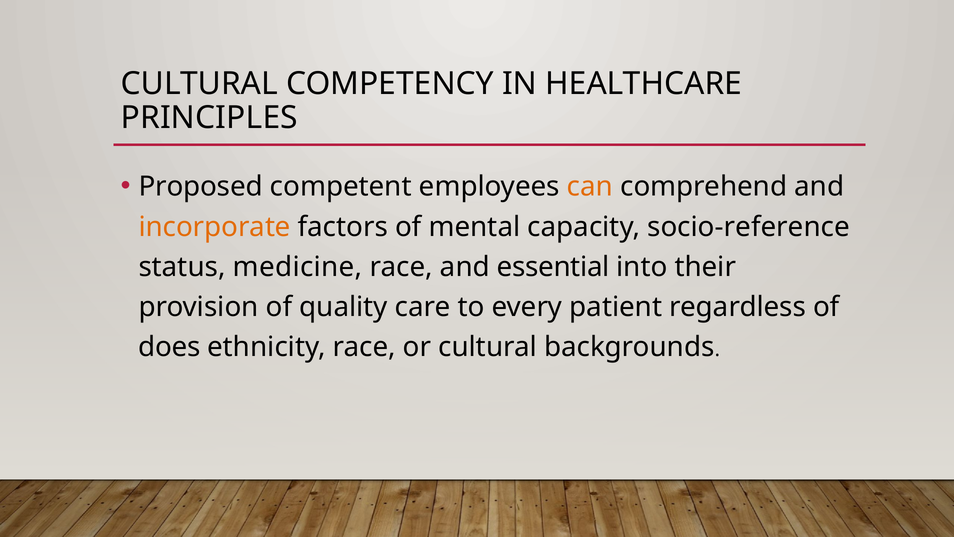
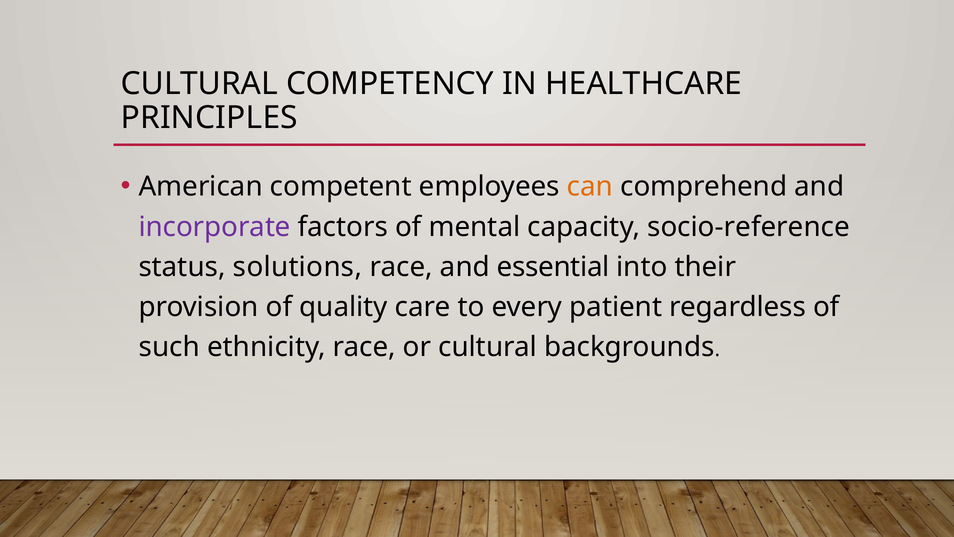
Proposed: Proposed -> American
incorporate colour: orange -> purple
medicine: medicine -> solutions
does: does -> such
